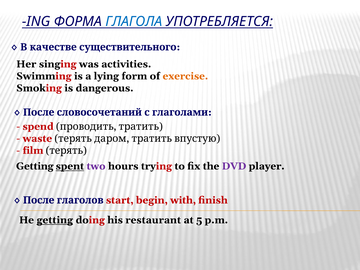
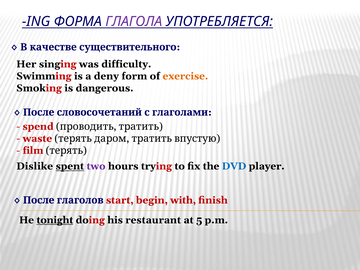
ГЛАГОЛА colour: blue -> purple
activities: activities -> difficulty
lying: lying -> deny
Getting at (35, 166): Getting -> Dislike
DVD colour: purple -> blue
He getting: getting -> tonight
